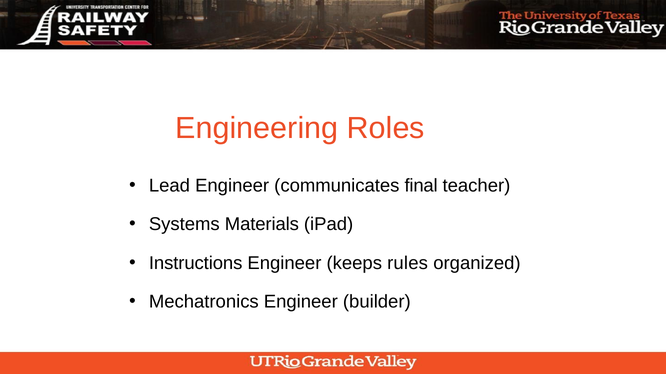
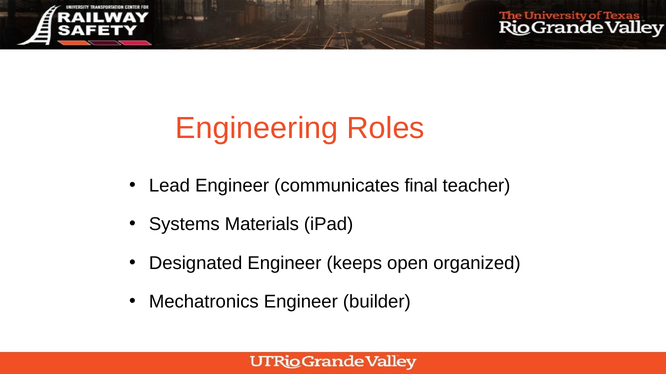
Instructions: Instructions -> Designated
rules: rules -> open
